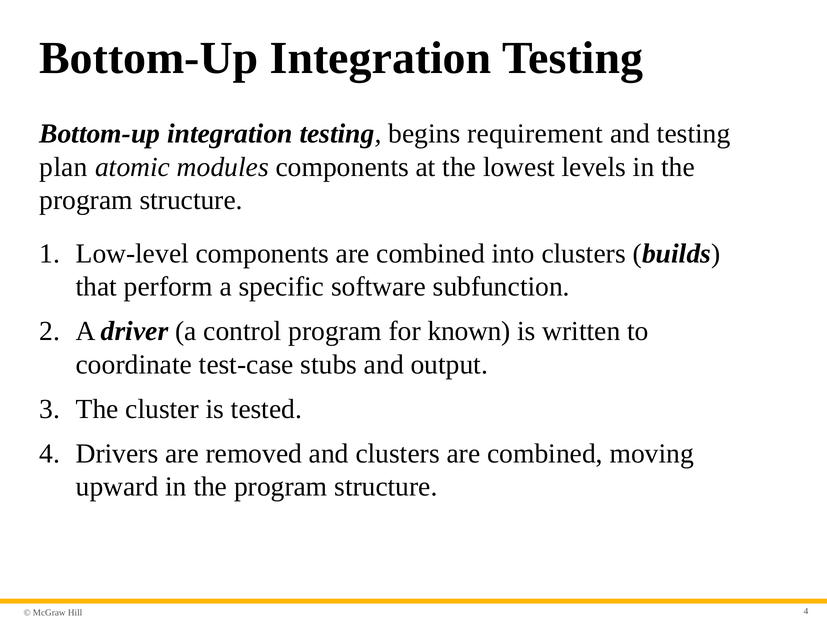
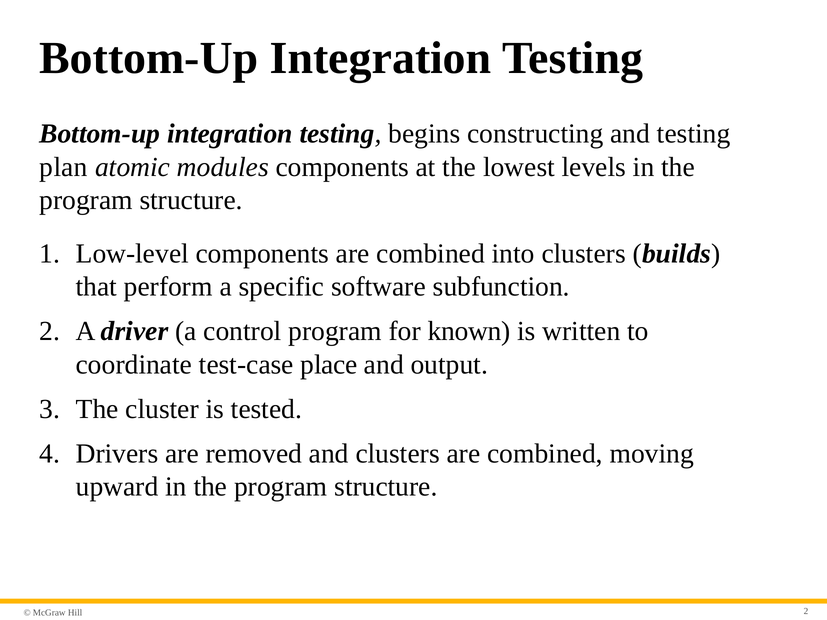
requirement: requirement -> constructing
stubs: stubs -> place
4 at (806, 611): 4 -> 2
